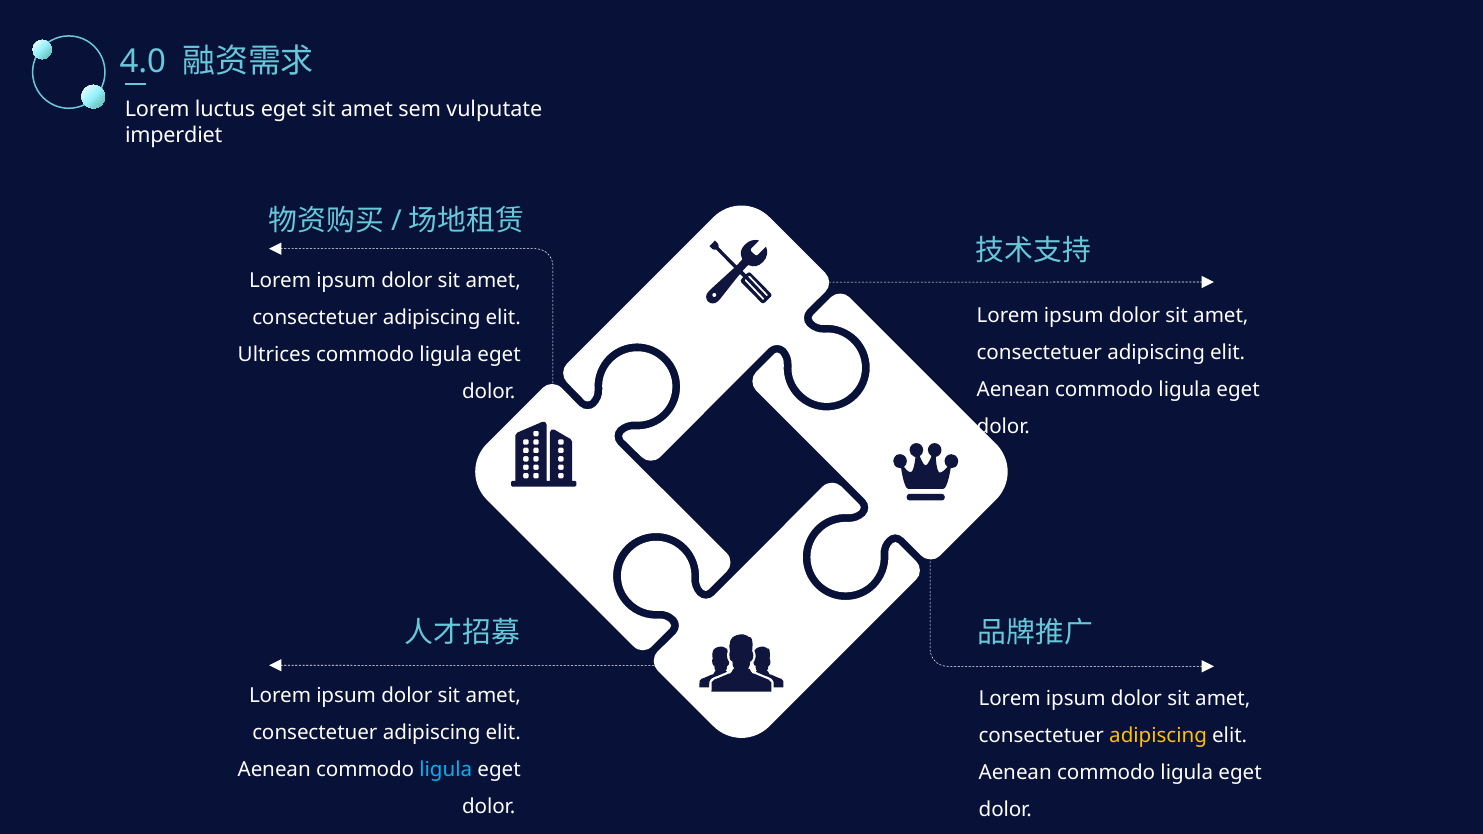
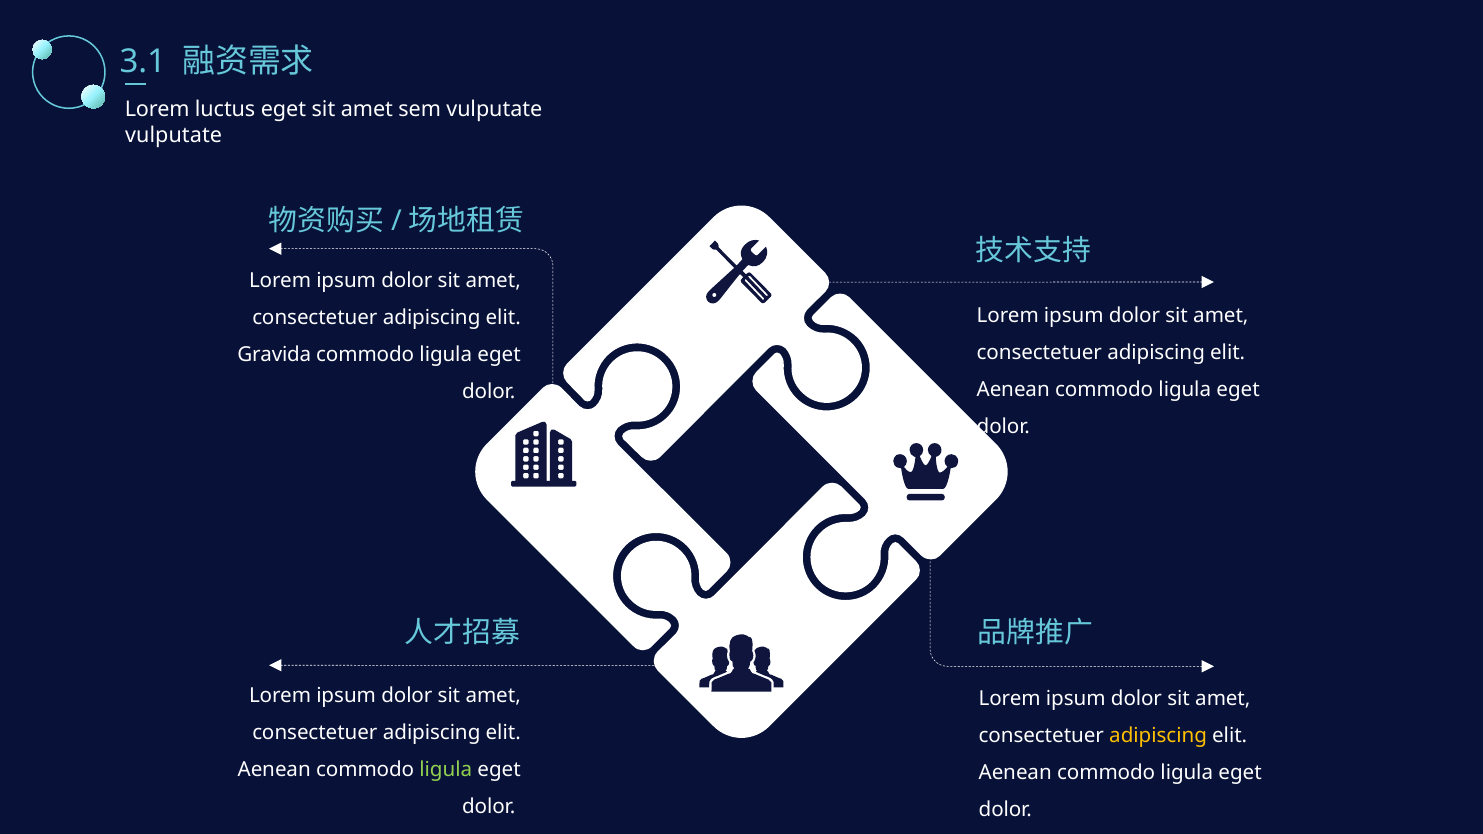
4.0: 4.0 -> 3.1
imperdiet at (174, 135): imperdiet -> vulputate
Ultrices: Ultrices -> Gravida
ligula at (446, 770) colour: light blue -> light green
